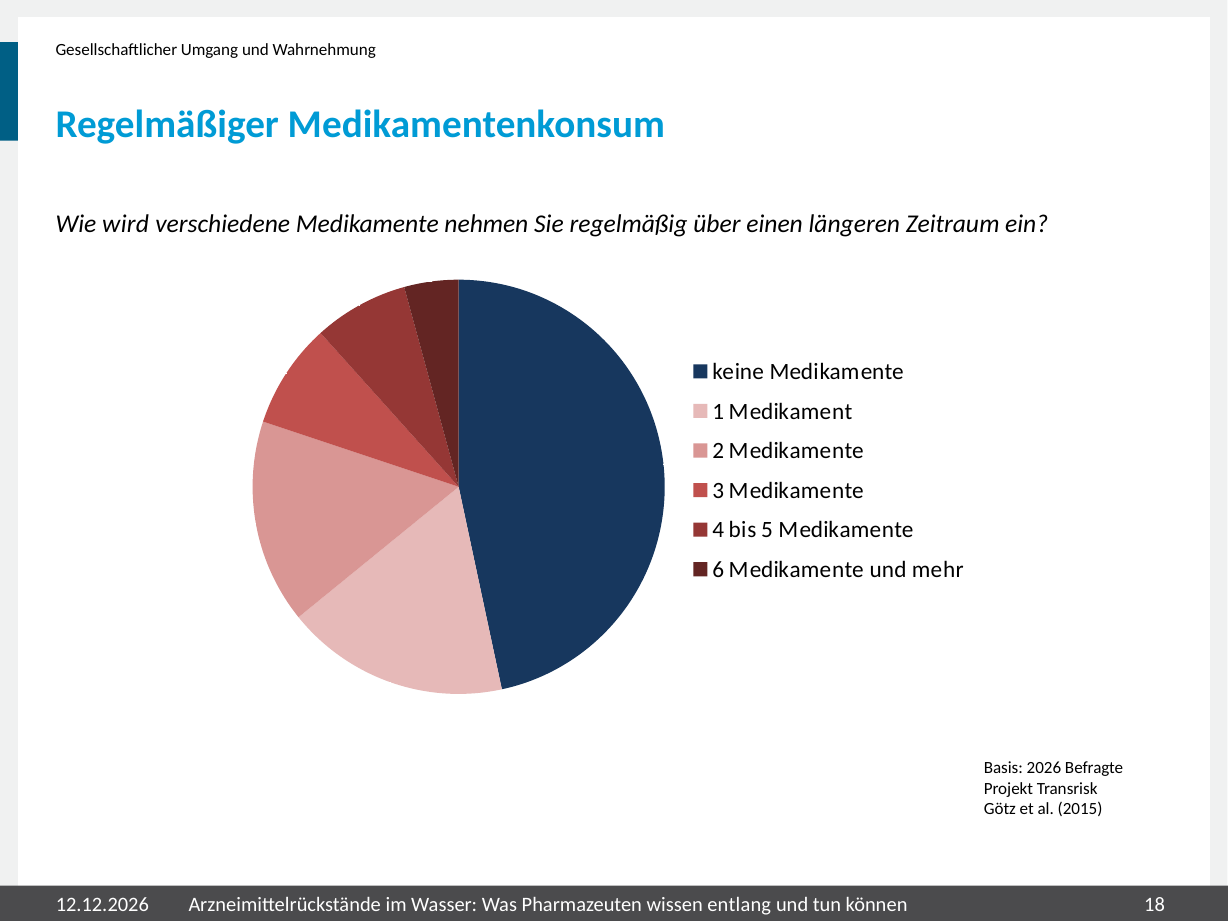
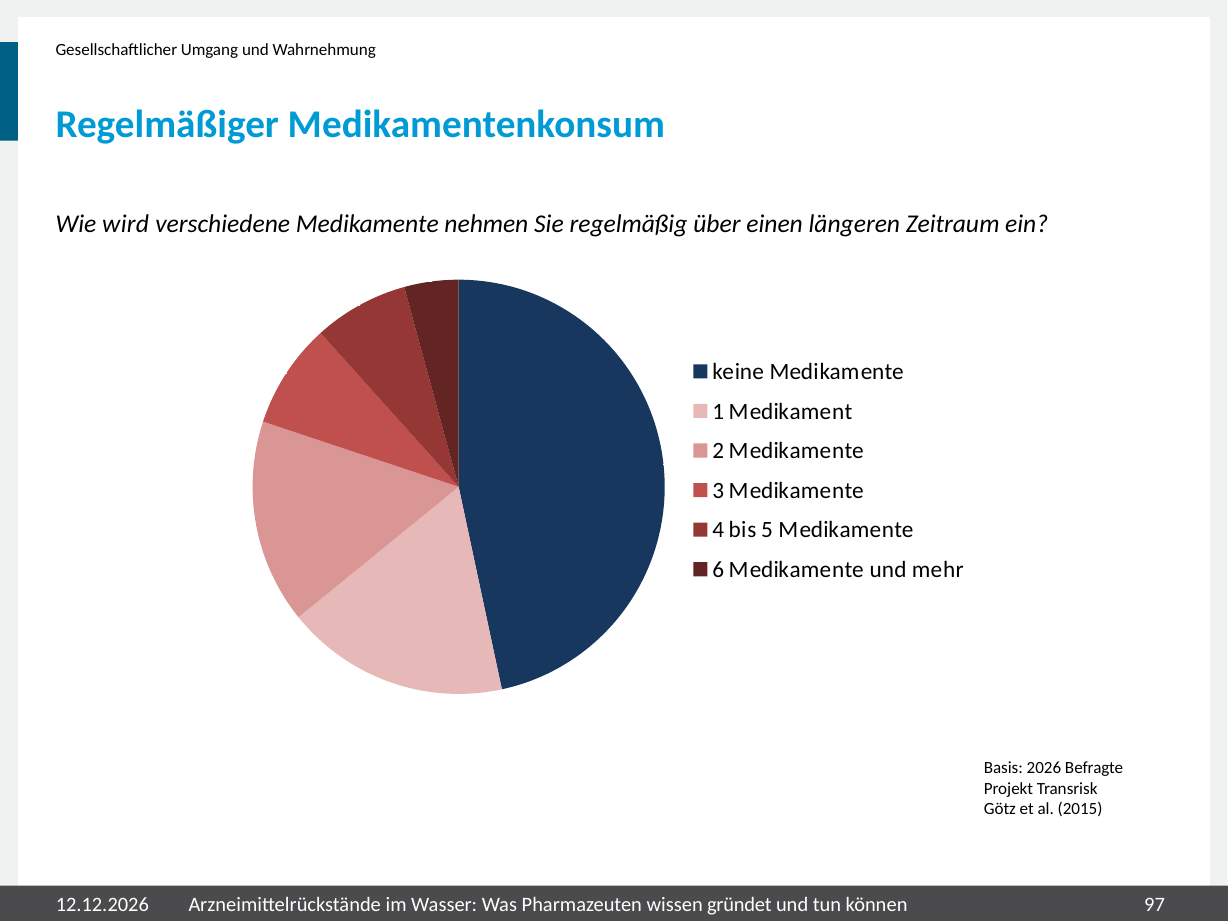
entlang: entlang -> gründet
18: 18 -> 97
